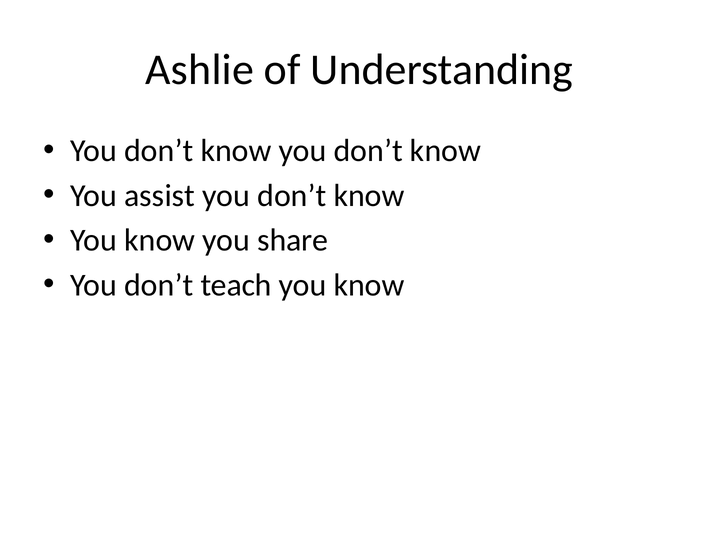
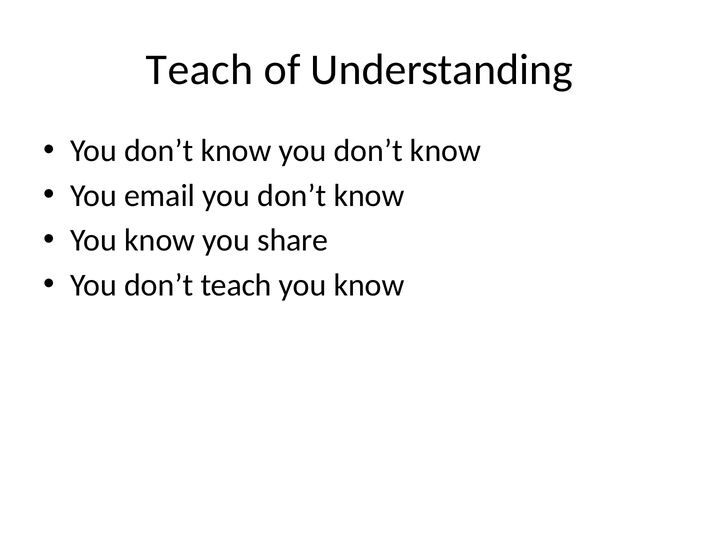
Ashlie at (200, 70): Ashlie -> Teach
assist: assist -> email
